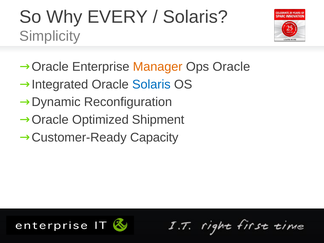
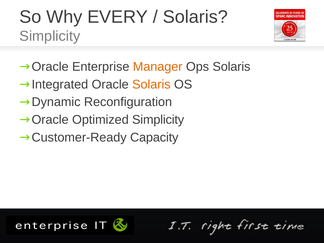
Ops Oracle: Oracle -> Solaris
Solaris at (151, 84) colour: blue -> orange
Optimized Shipment: Shipment -> Simplicity
